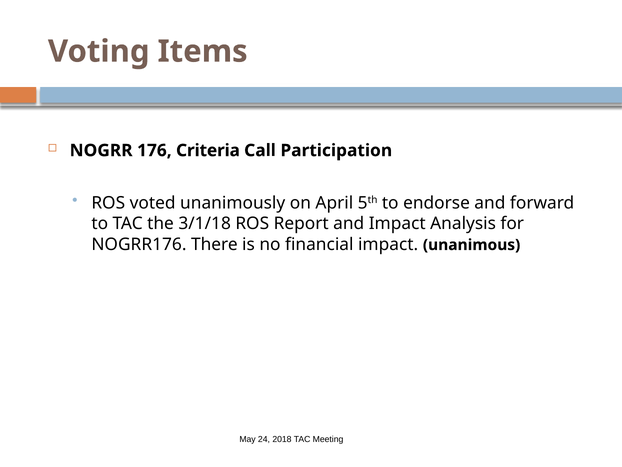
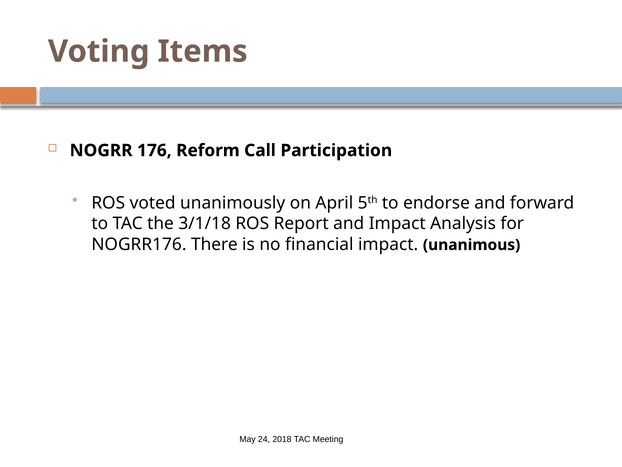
Criteria: Criteria -> Reform
